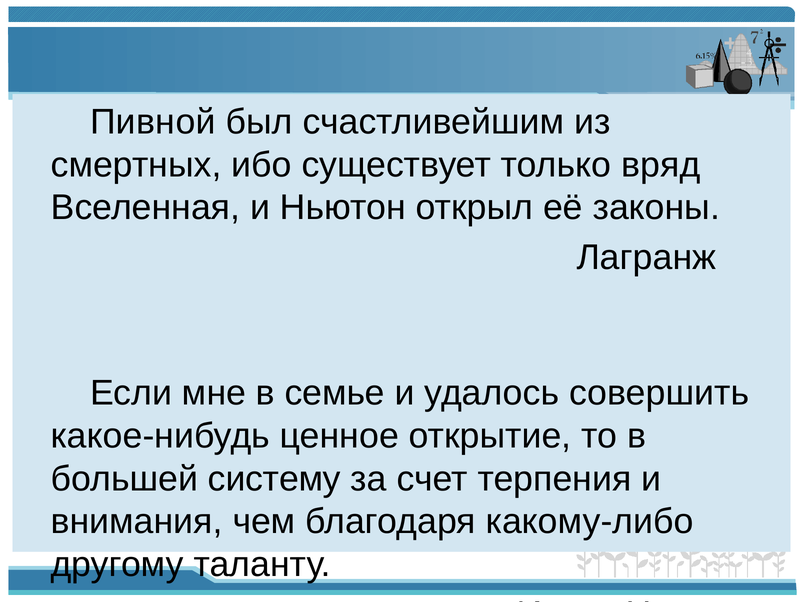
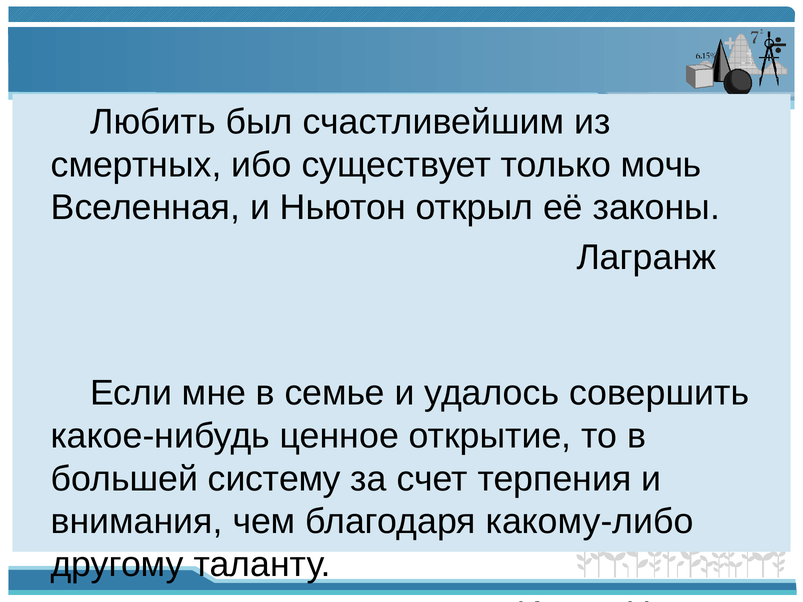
Пивной: Пивной -> Любить
вряд: вряд -> мочь
